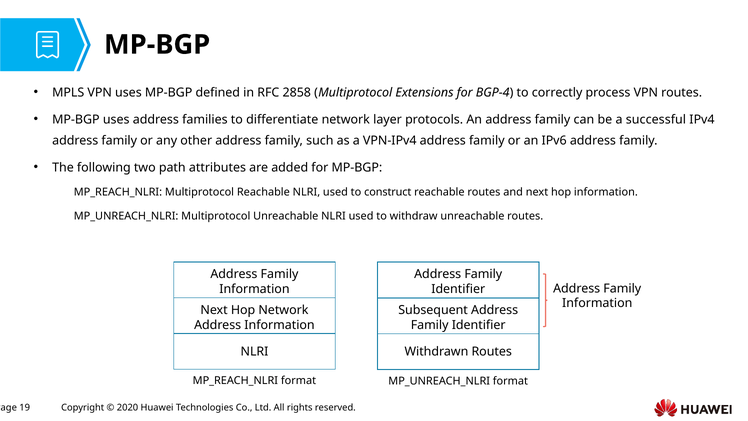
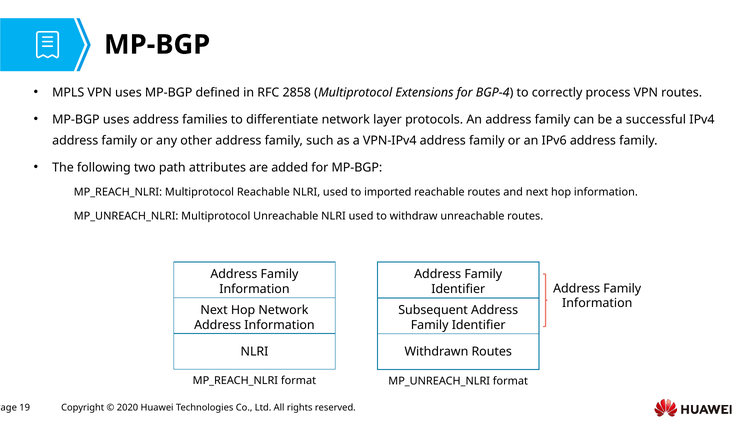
construct: construct -> imported
